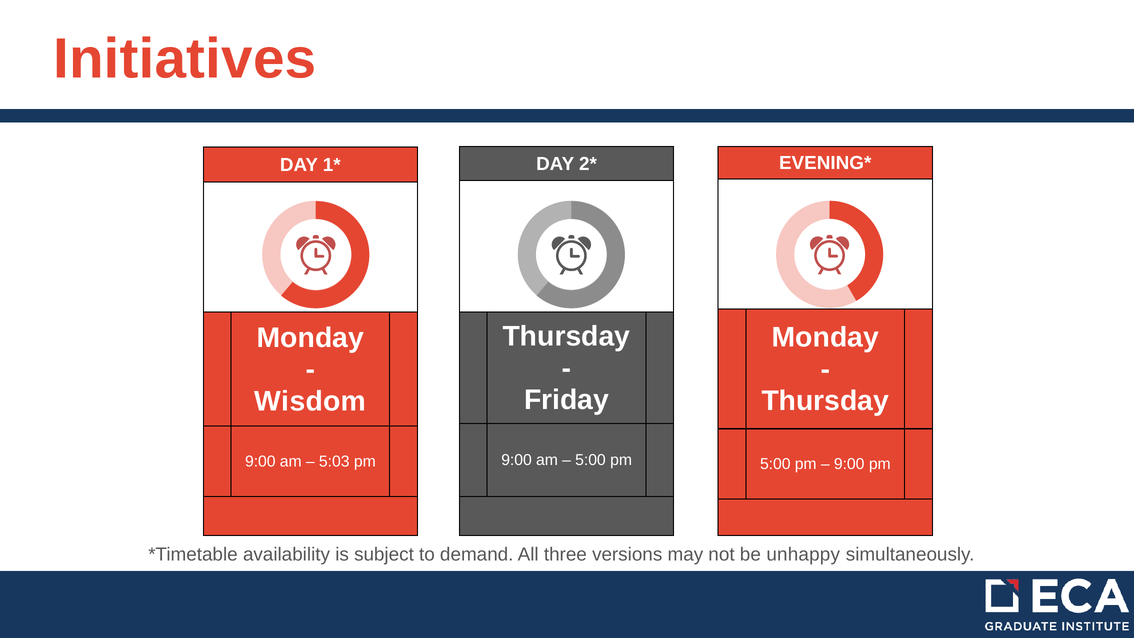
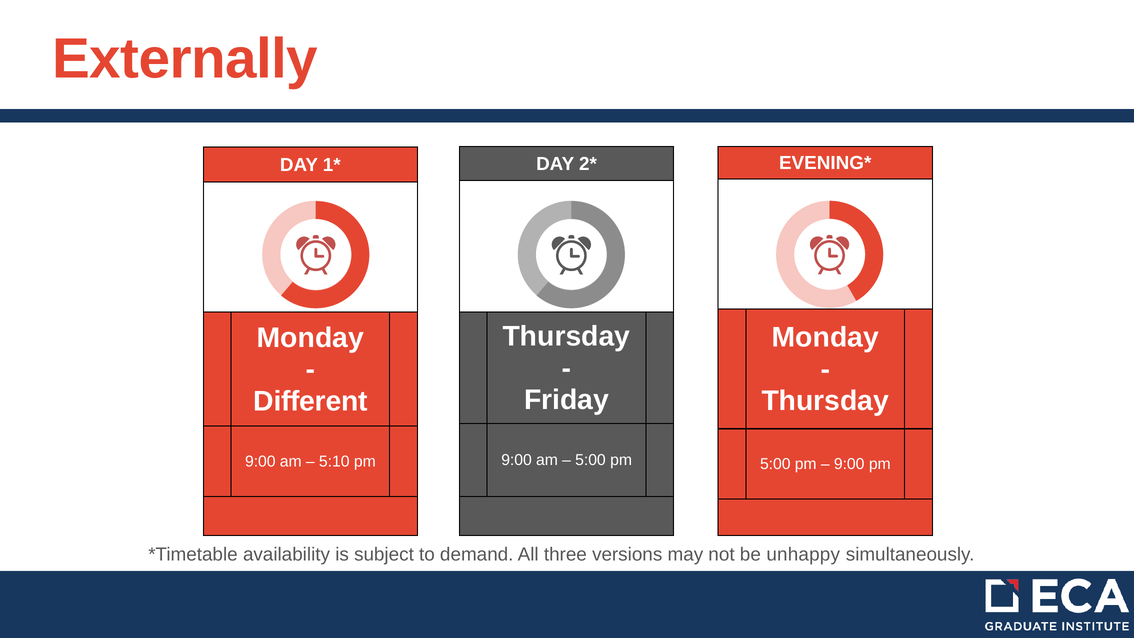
Initiatives: Initiatives -> Externally
Wisdom: Wisdom -> Different
5:03: 5:03 -> 5:10
